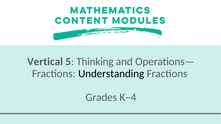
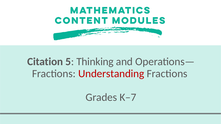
Vertical: Vertical -> Citation
Understanding colour: black -> red
K–4: K–4 -> K–7
